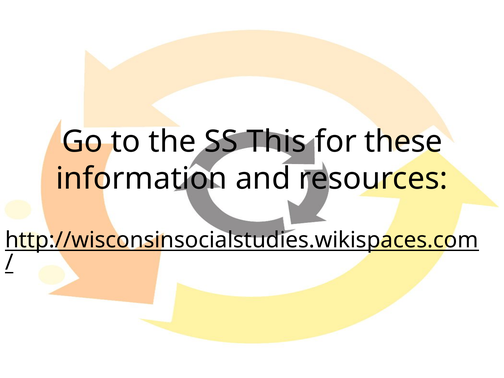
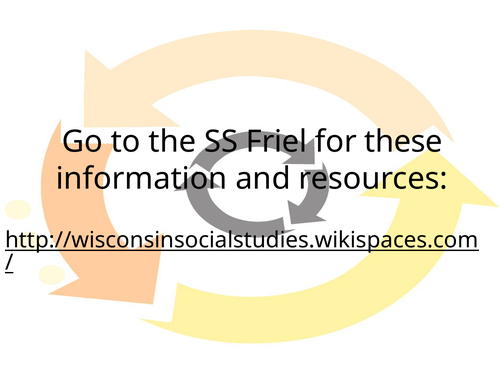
This: This -> Friel
